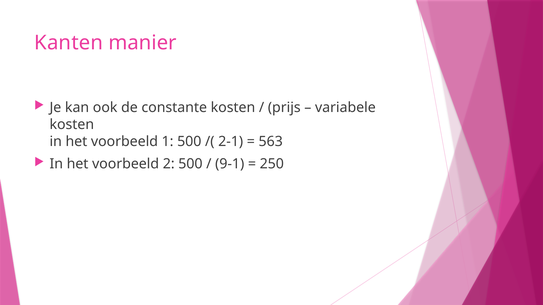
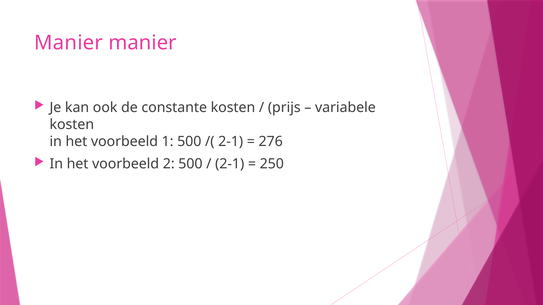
Kanten at (69, 43): Kanten -> Manier
563: 563 -> 276
9-1 at (230, 164): 9-1 -> 2-1
